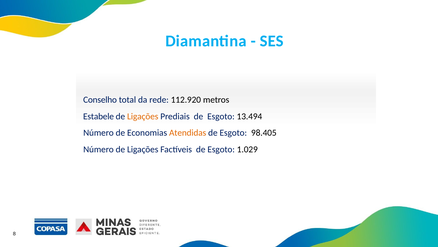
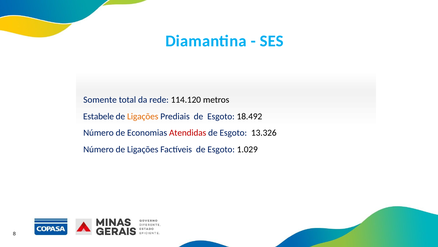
Conselho: Conselho -> Somente
112.920: 112.920 -> 114.120
13.494: 13.494 -> 18.492
Atendidas colour: orange -> red
98.405: 98.405 -> 13.326
